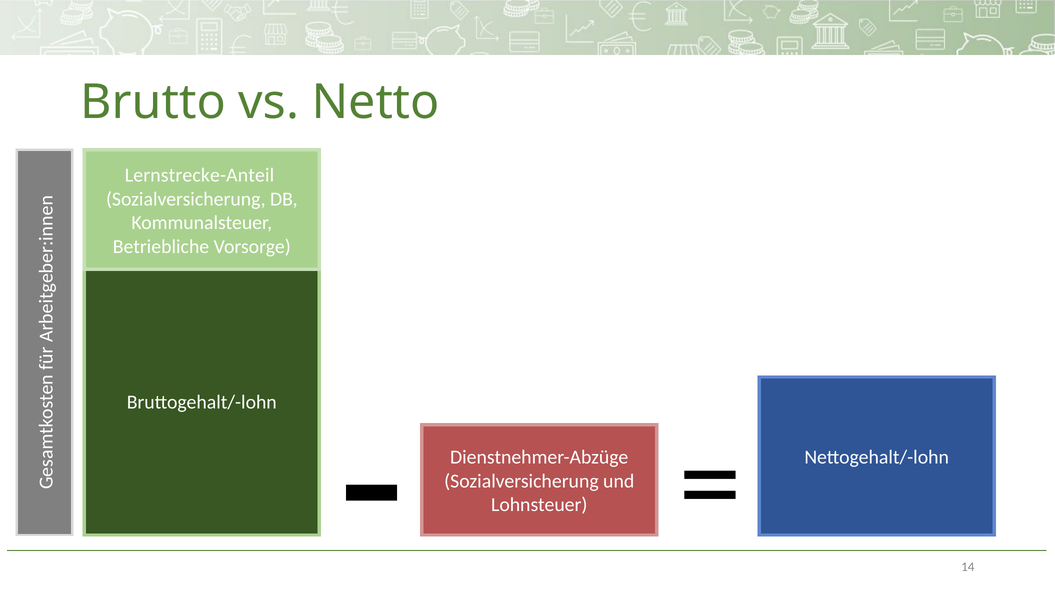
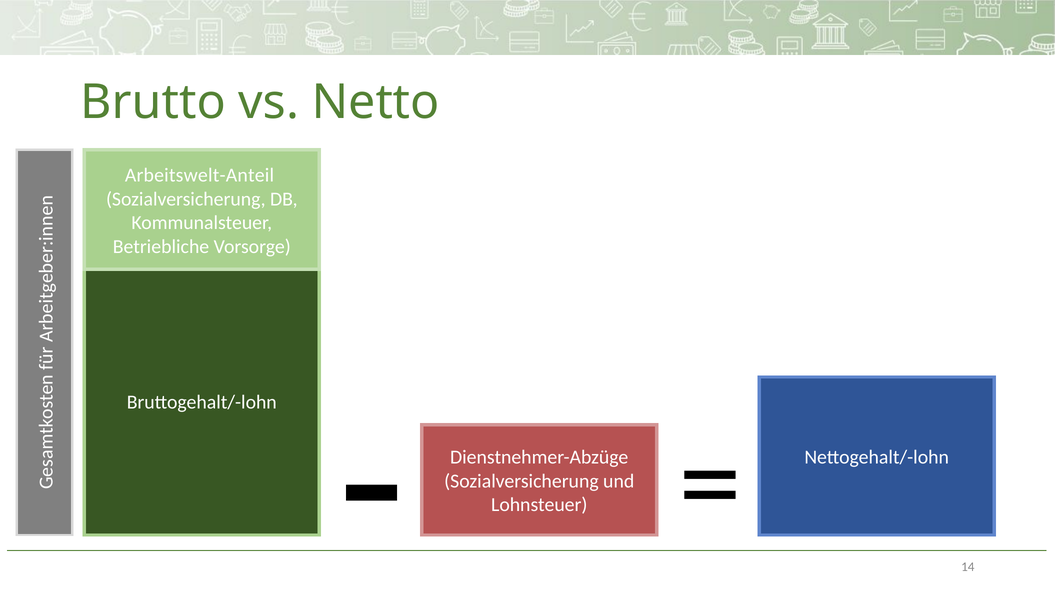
Lernstrecke-Anteil: Lernstrecke-Anteil -> Arbeitswelt-Anteil
